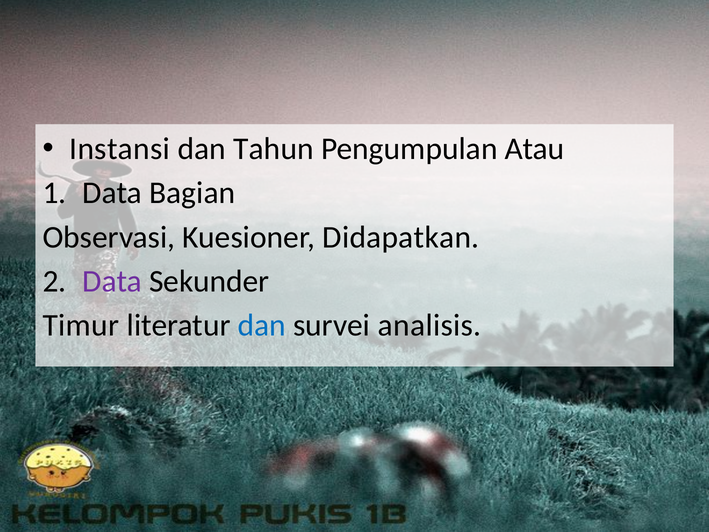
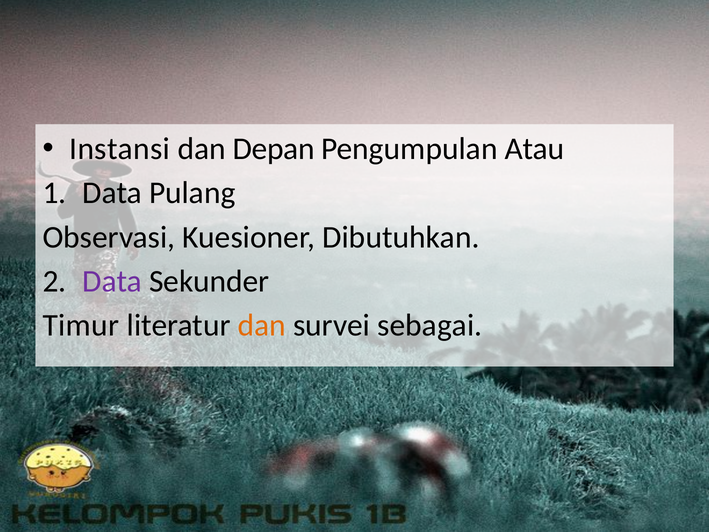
Tahun: Tahun -> Depan
Bagian: Bagian -> Pulang
Didapatkan: Didapatkan -> Dibutuhkan
dan at (262, 325) colour: blue -> orange
analisis: analisis -> sebagai
